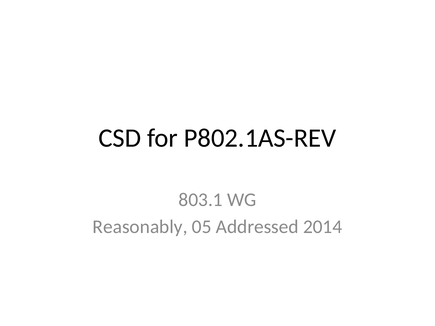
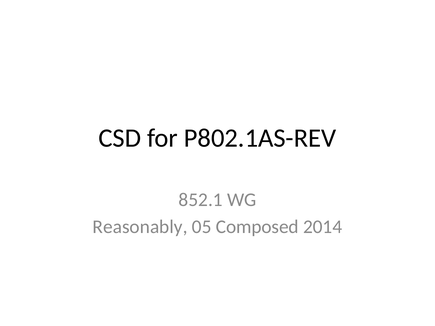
803.1: 803.1 -> 852.1
Addressed: Addressed -> Composed
